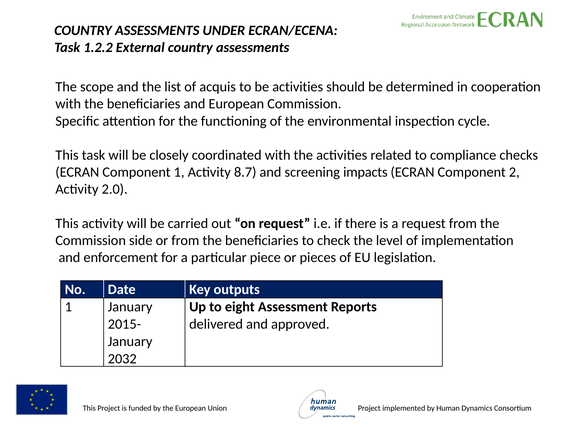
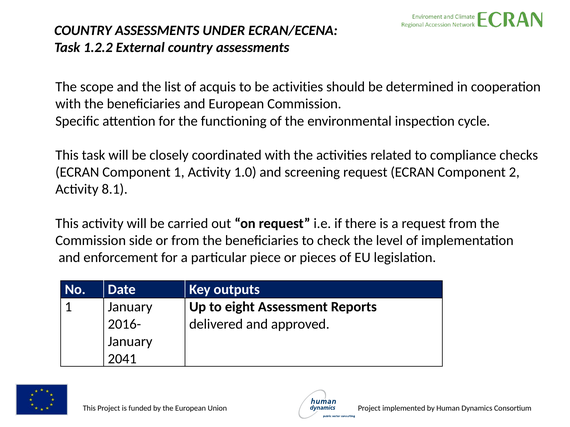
8.7: 8.7 -> 1.0
screening impacts: impacts -> request
2.0: 2.0 -> 8.1
2015-: 2015- -> 2016-
2032: 2032 -> 2041
